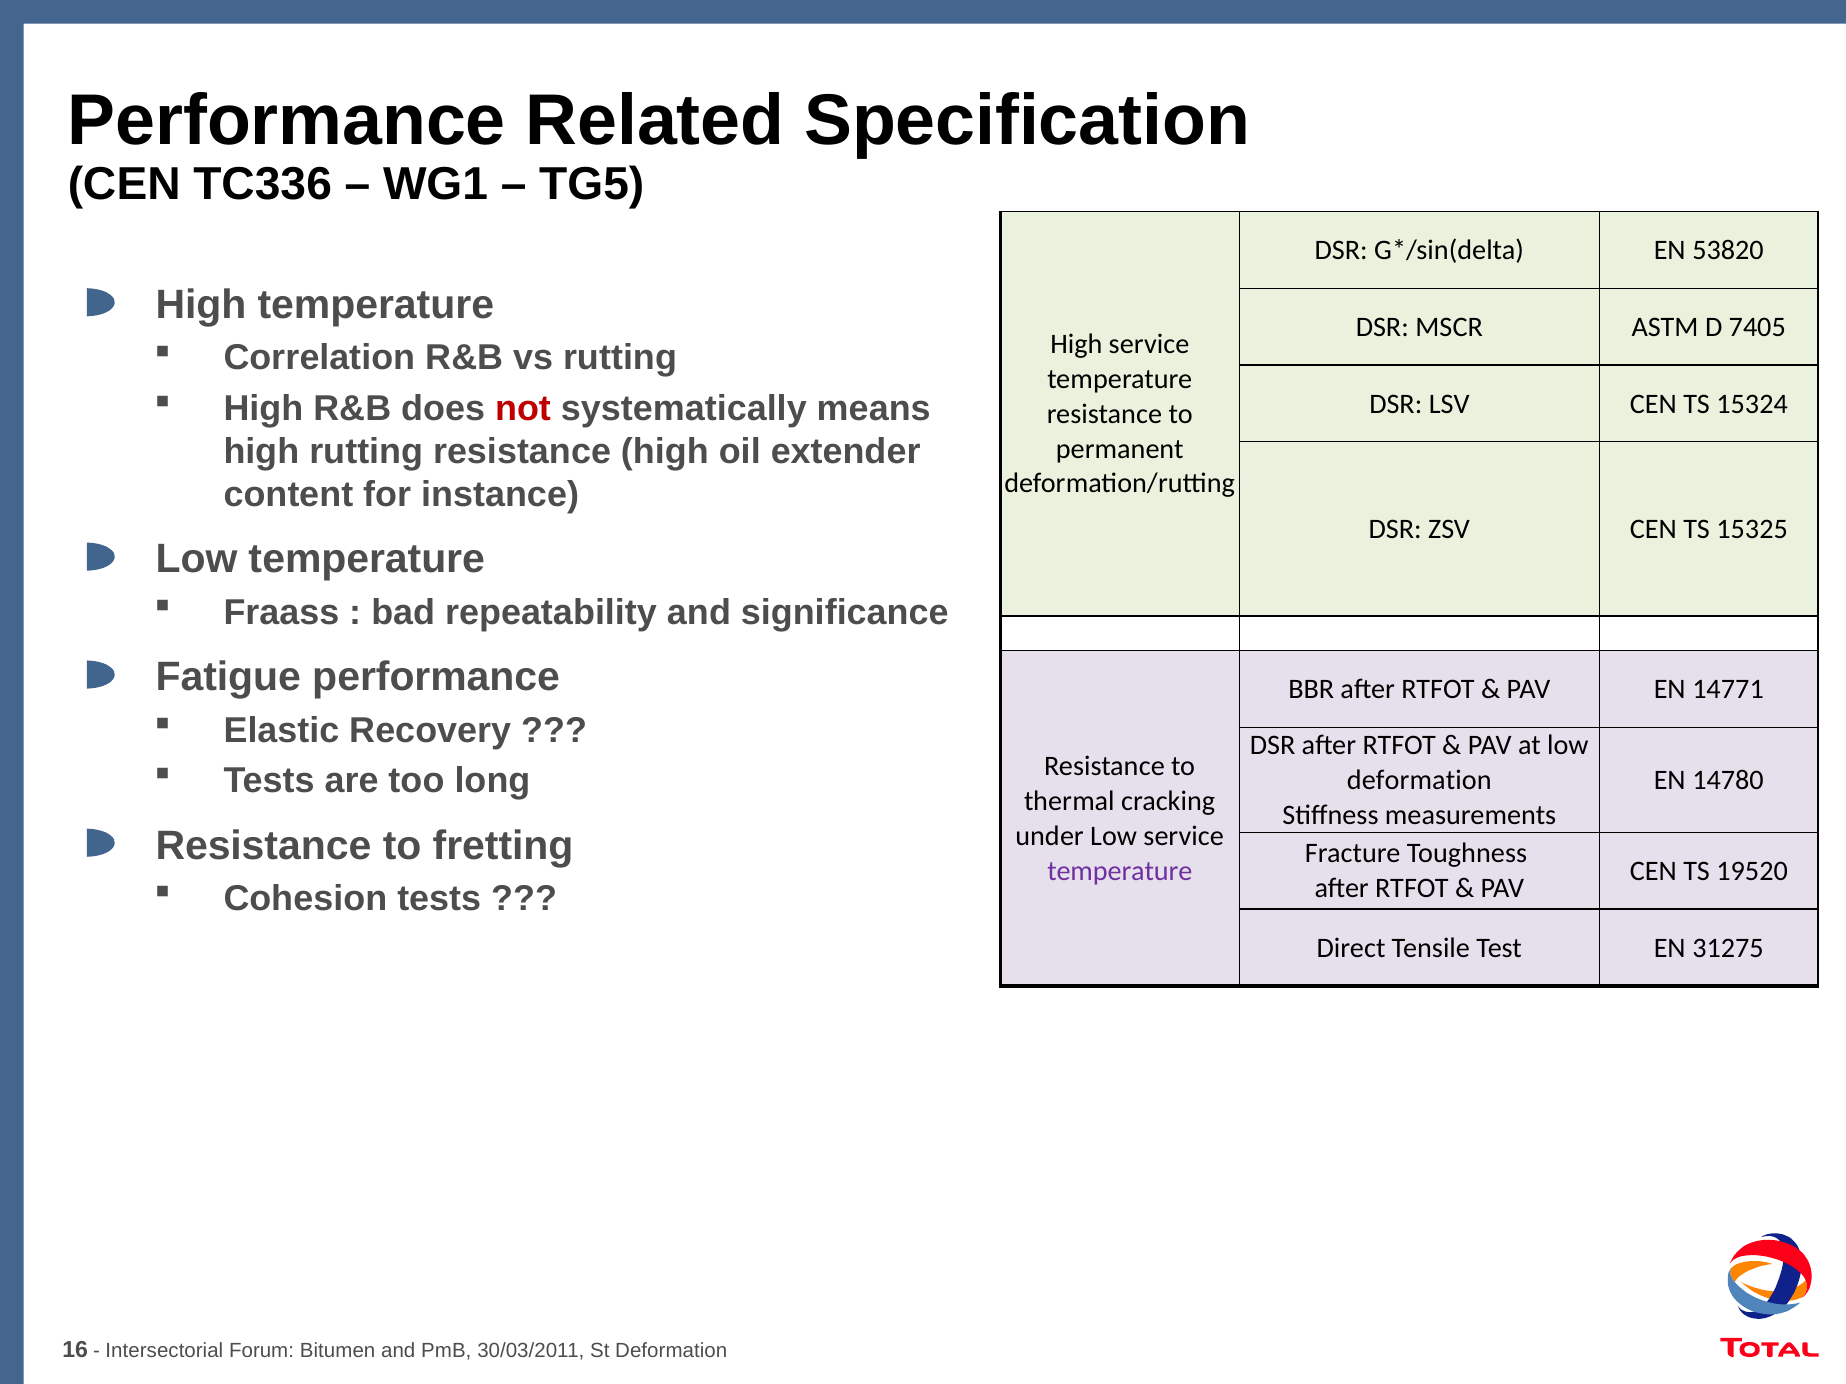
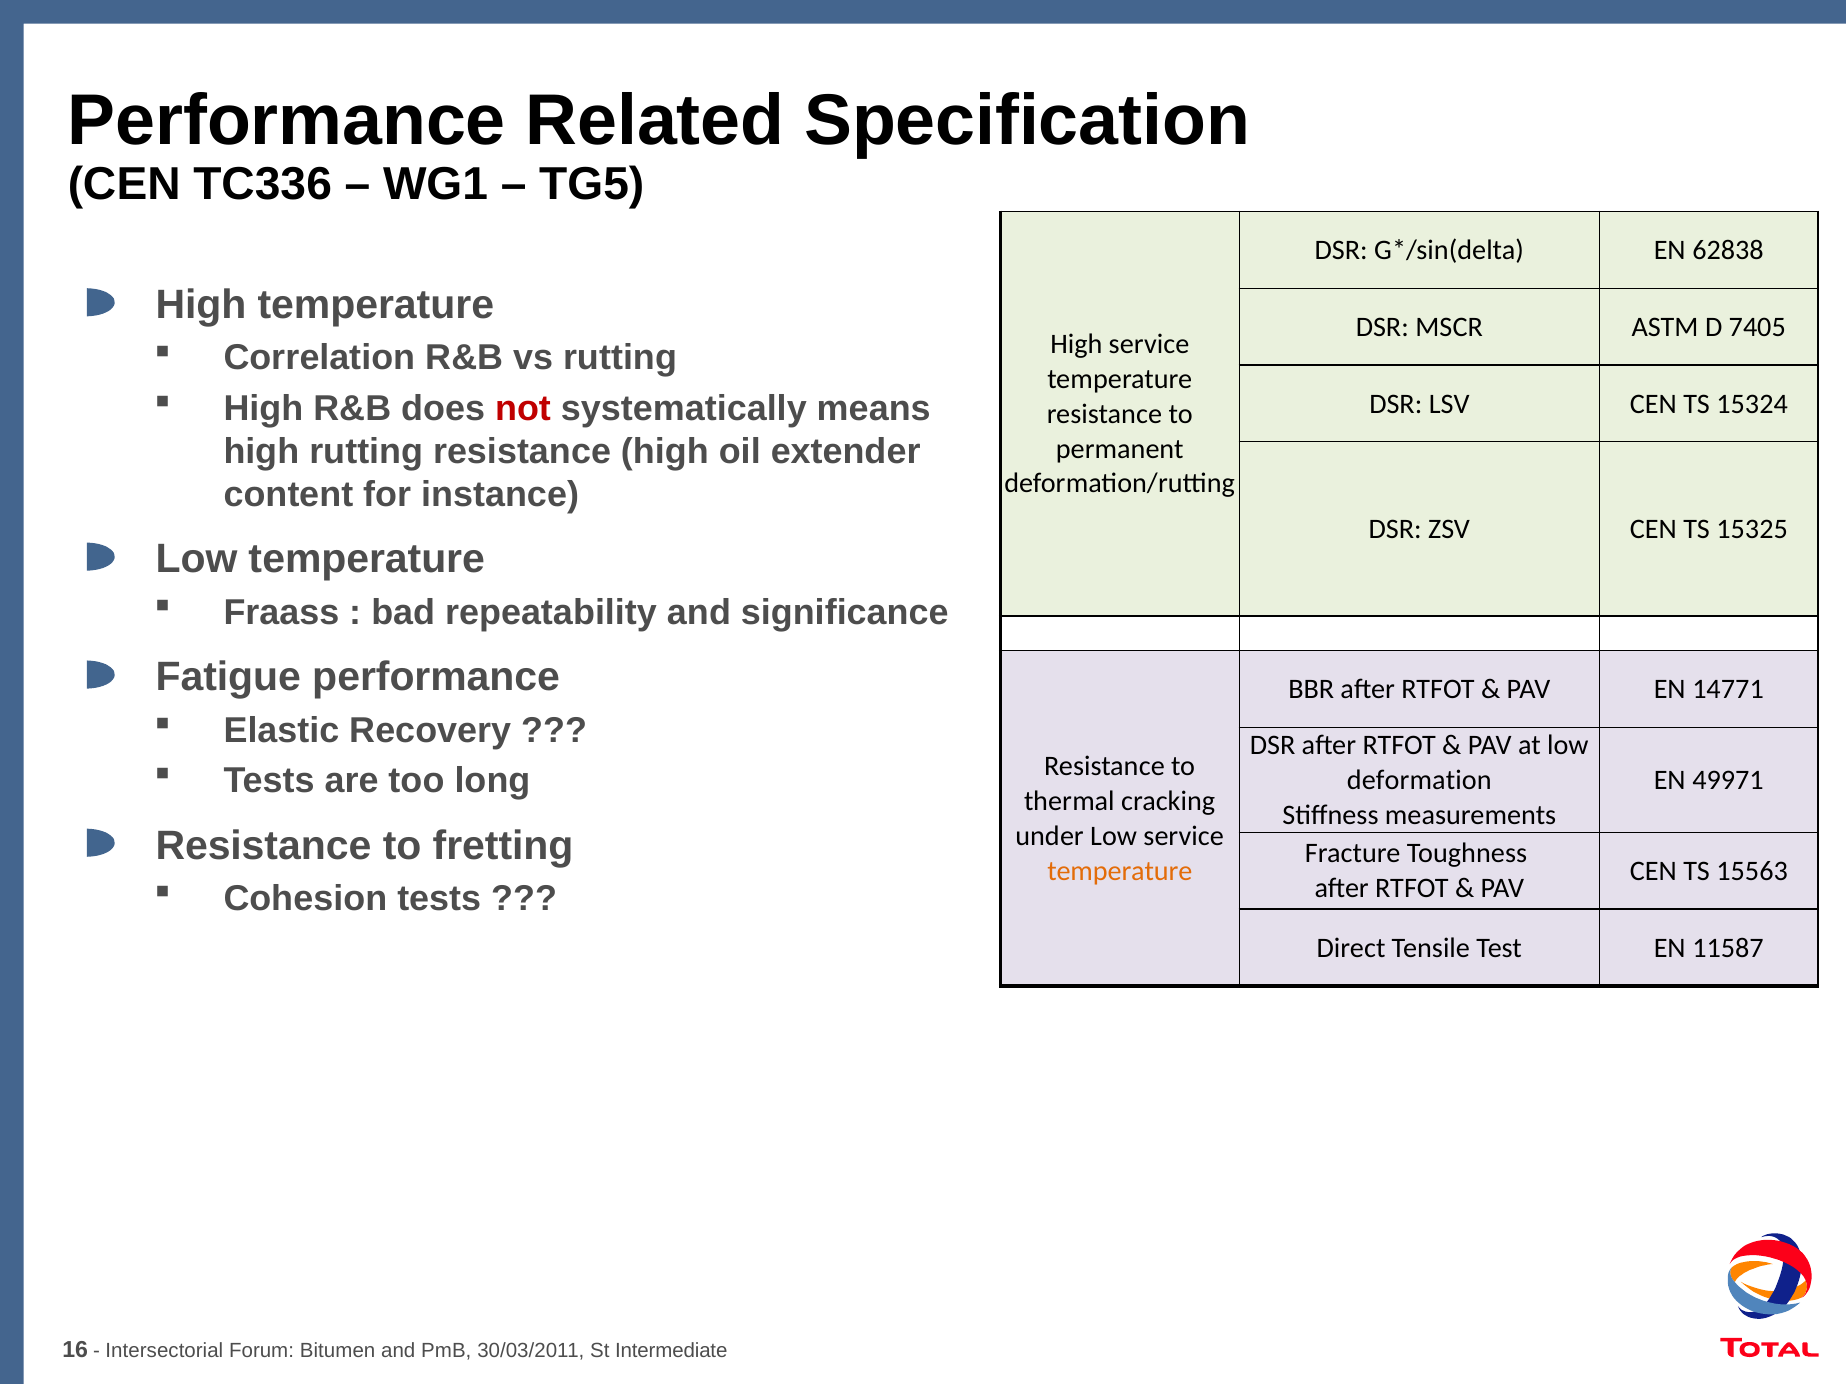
53820: 53820 -> 62838
14780: 14780 -> 49971
temperature at (1120, 871) colour: purple -> orange
19520: 19520 -> 15563
31275: 31275 -> 11587
St Deformation: Deformation -> Intermediate
